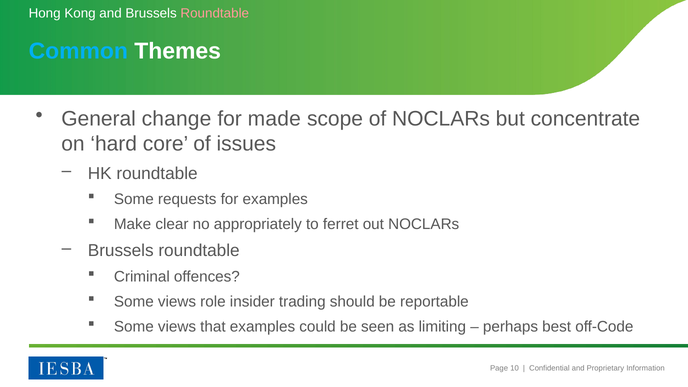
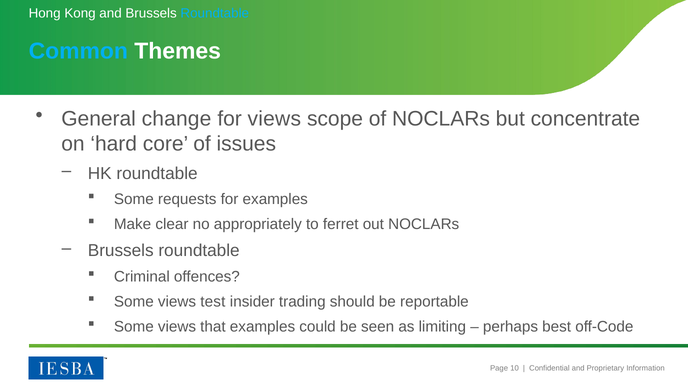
Roundtable at (215, 13) colour: pink -> light blue
for made: made -> views
role: role -> test
